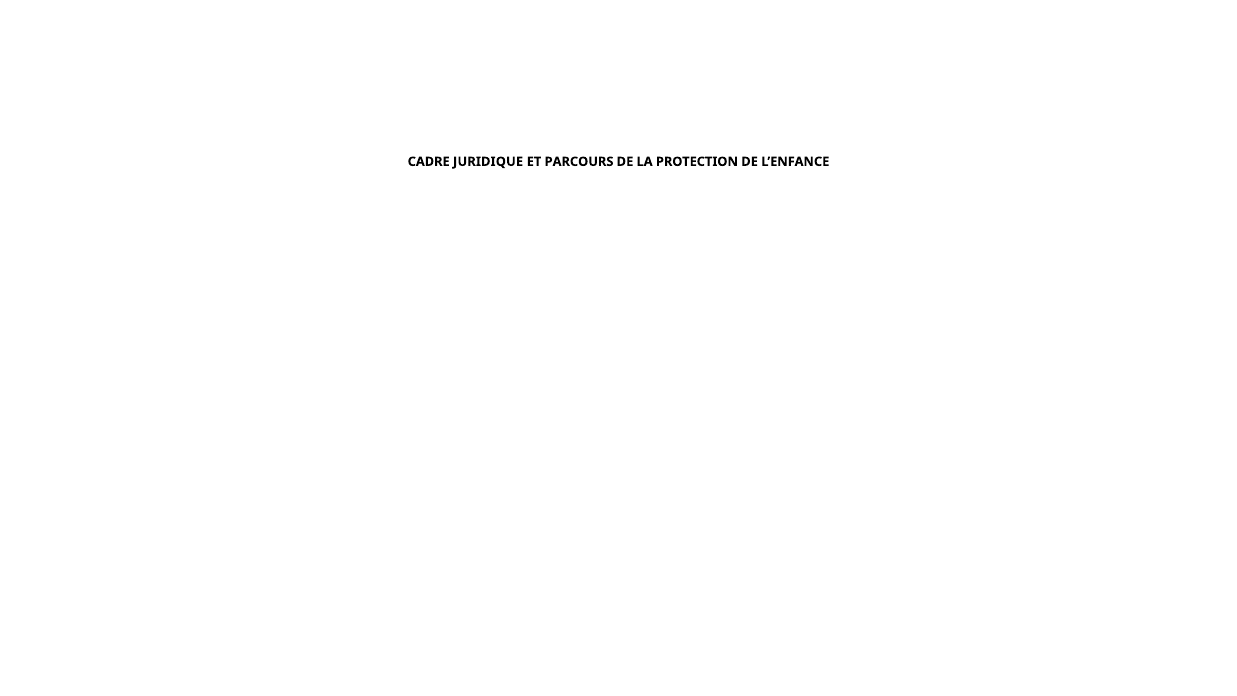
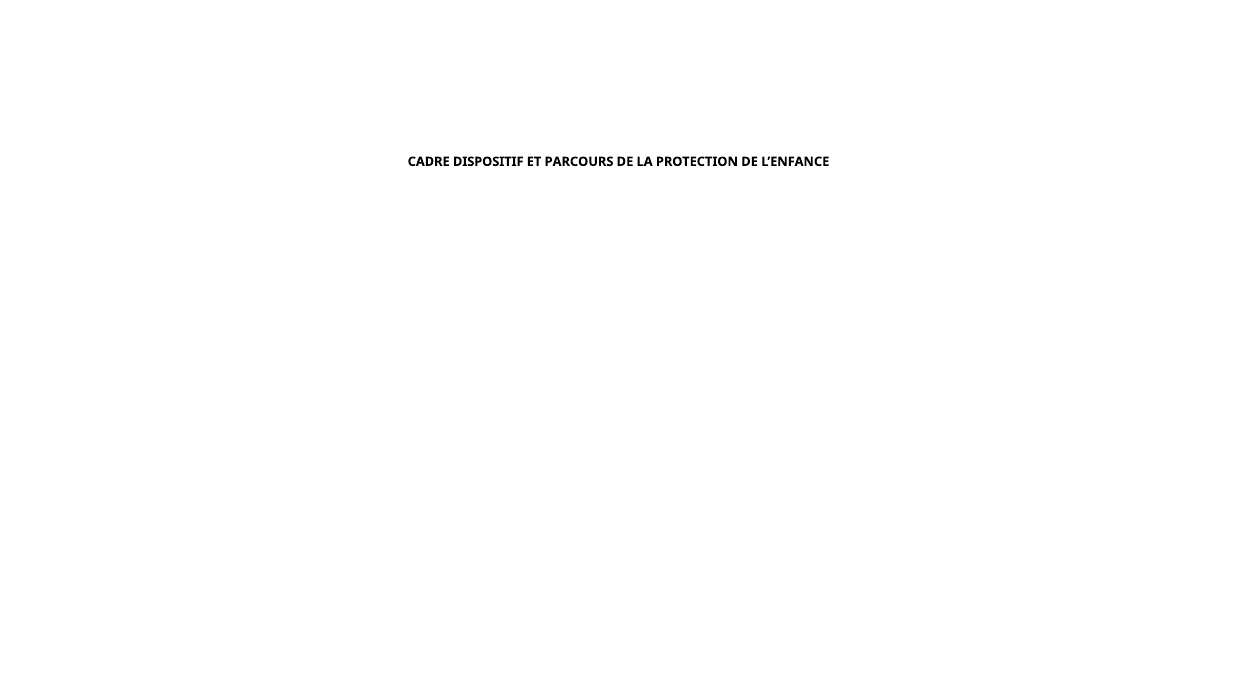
JURIDIQUE: JURIDIQUE -> DISPOSITIF
